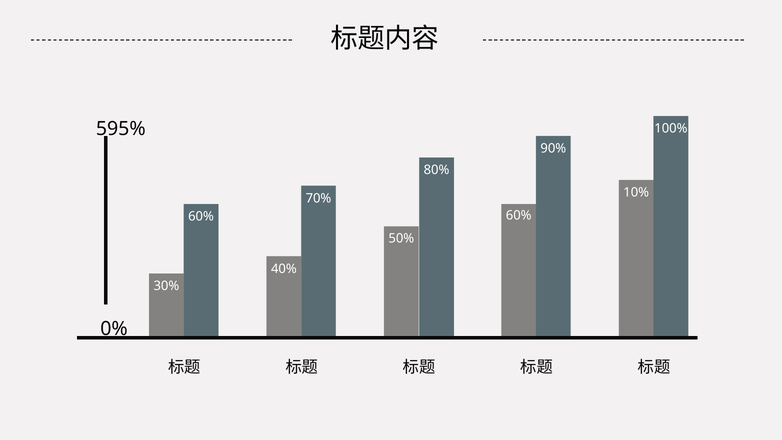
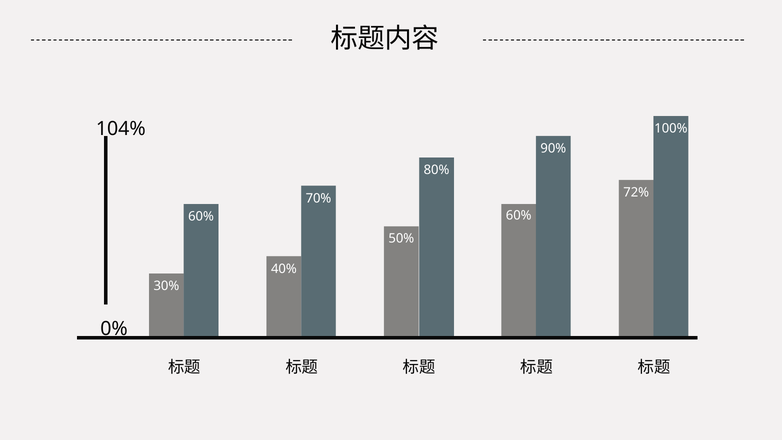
595%: 595% -> 104%
10%: 10% -> 72%
